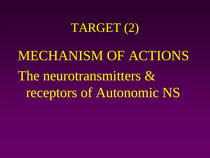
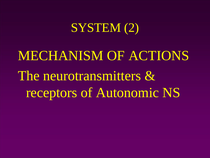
TARGET: TARGET -> SYSTEM
